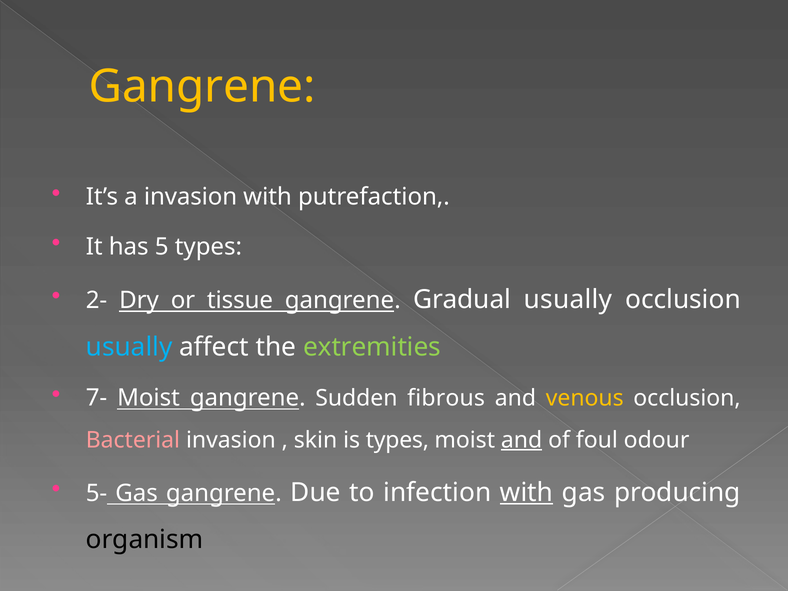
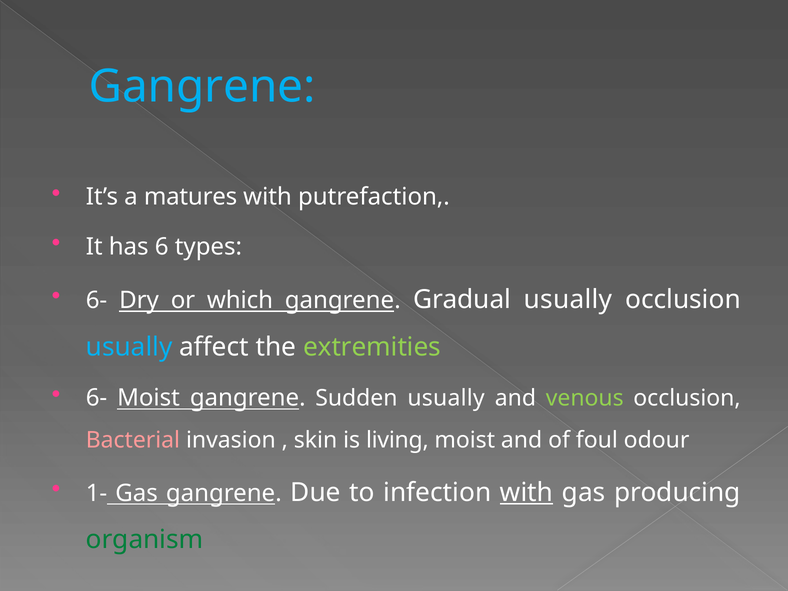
Gangrene at (202, 87) colour: yellow -> light blue
a invasion: invasion -> matures
5: 5 -> 6
2- at (97, 300): 2- -> 6-
tissue: tissue -> which
7- at (97, 398): 7- -> 6-
Sudden fibrous: fibrous -> usually
venous colour: yellow -> light green
is types: types -> living
and at (522, 440) underline: present -> none
5-: 5- -> 1-
organism colour: black -> green
